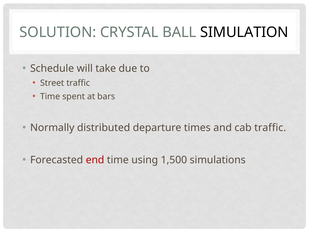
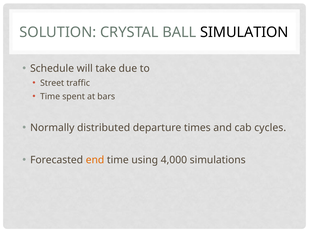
cab traffic: traffic -> cycles
end colour: red -> orange
1,500: 1,500 -> 4,000
